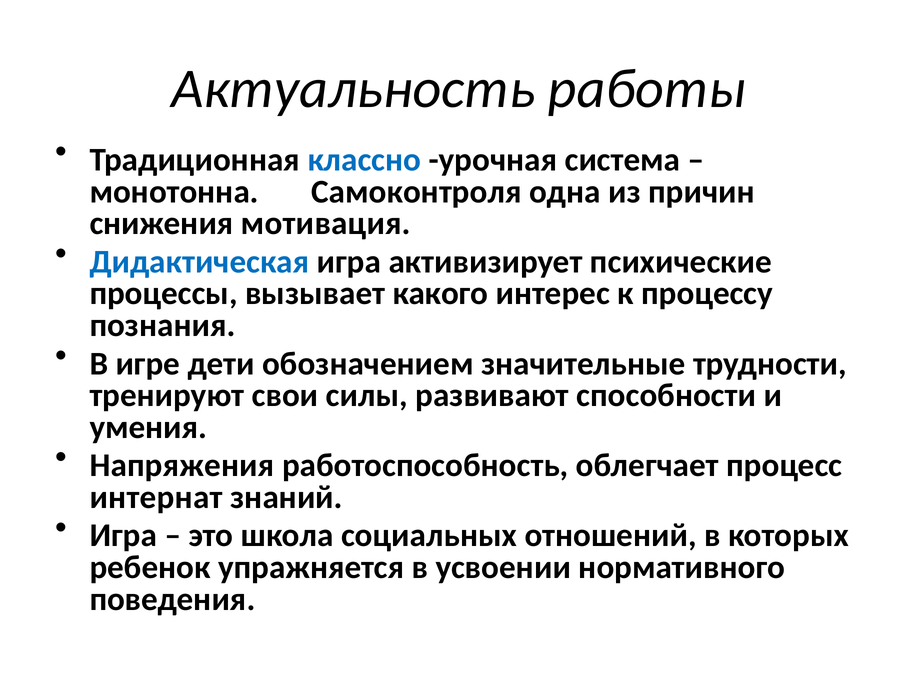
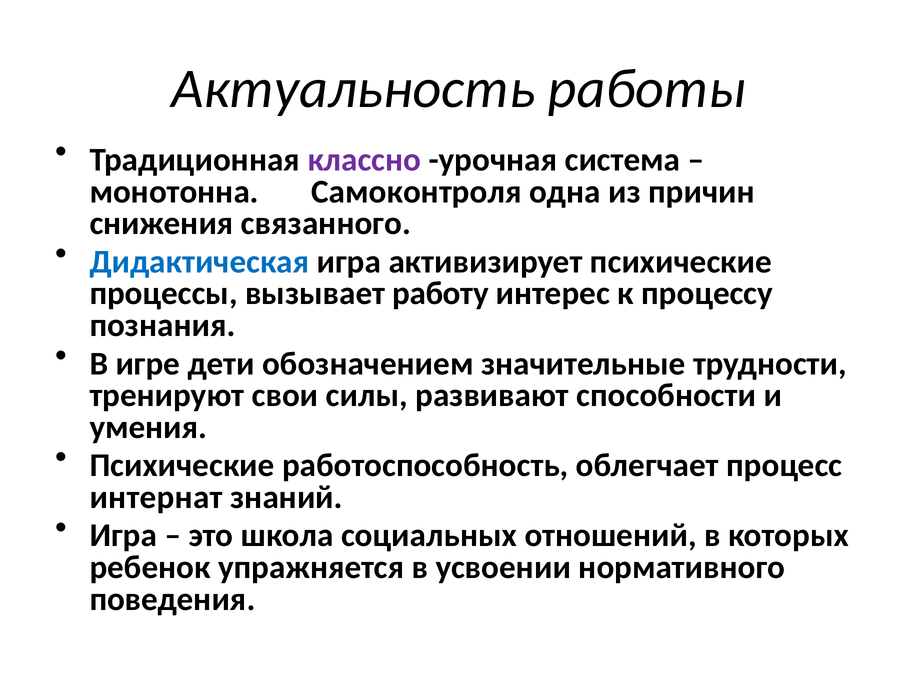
классно colour: blue -> purple
мотивация: мотивация -> связанного
какого: какого -> работу
Напряжения at (182, 466): Напряжения -> Психические
